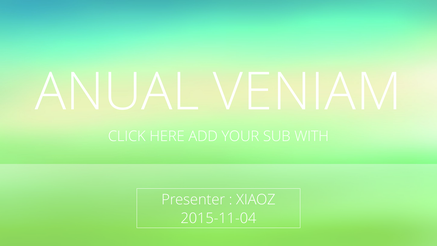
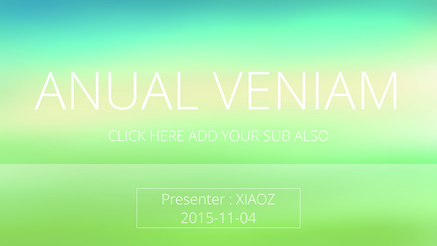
WITH: WITH -> ALSO
